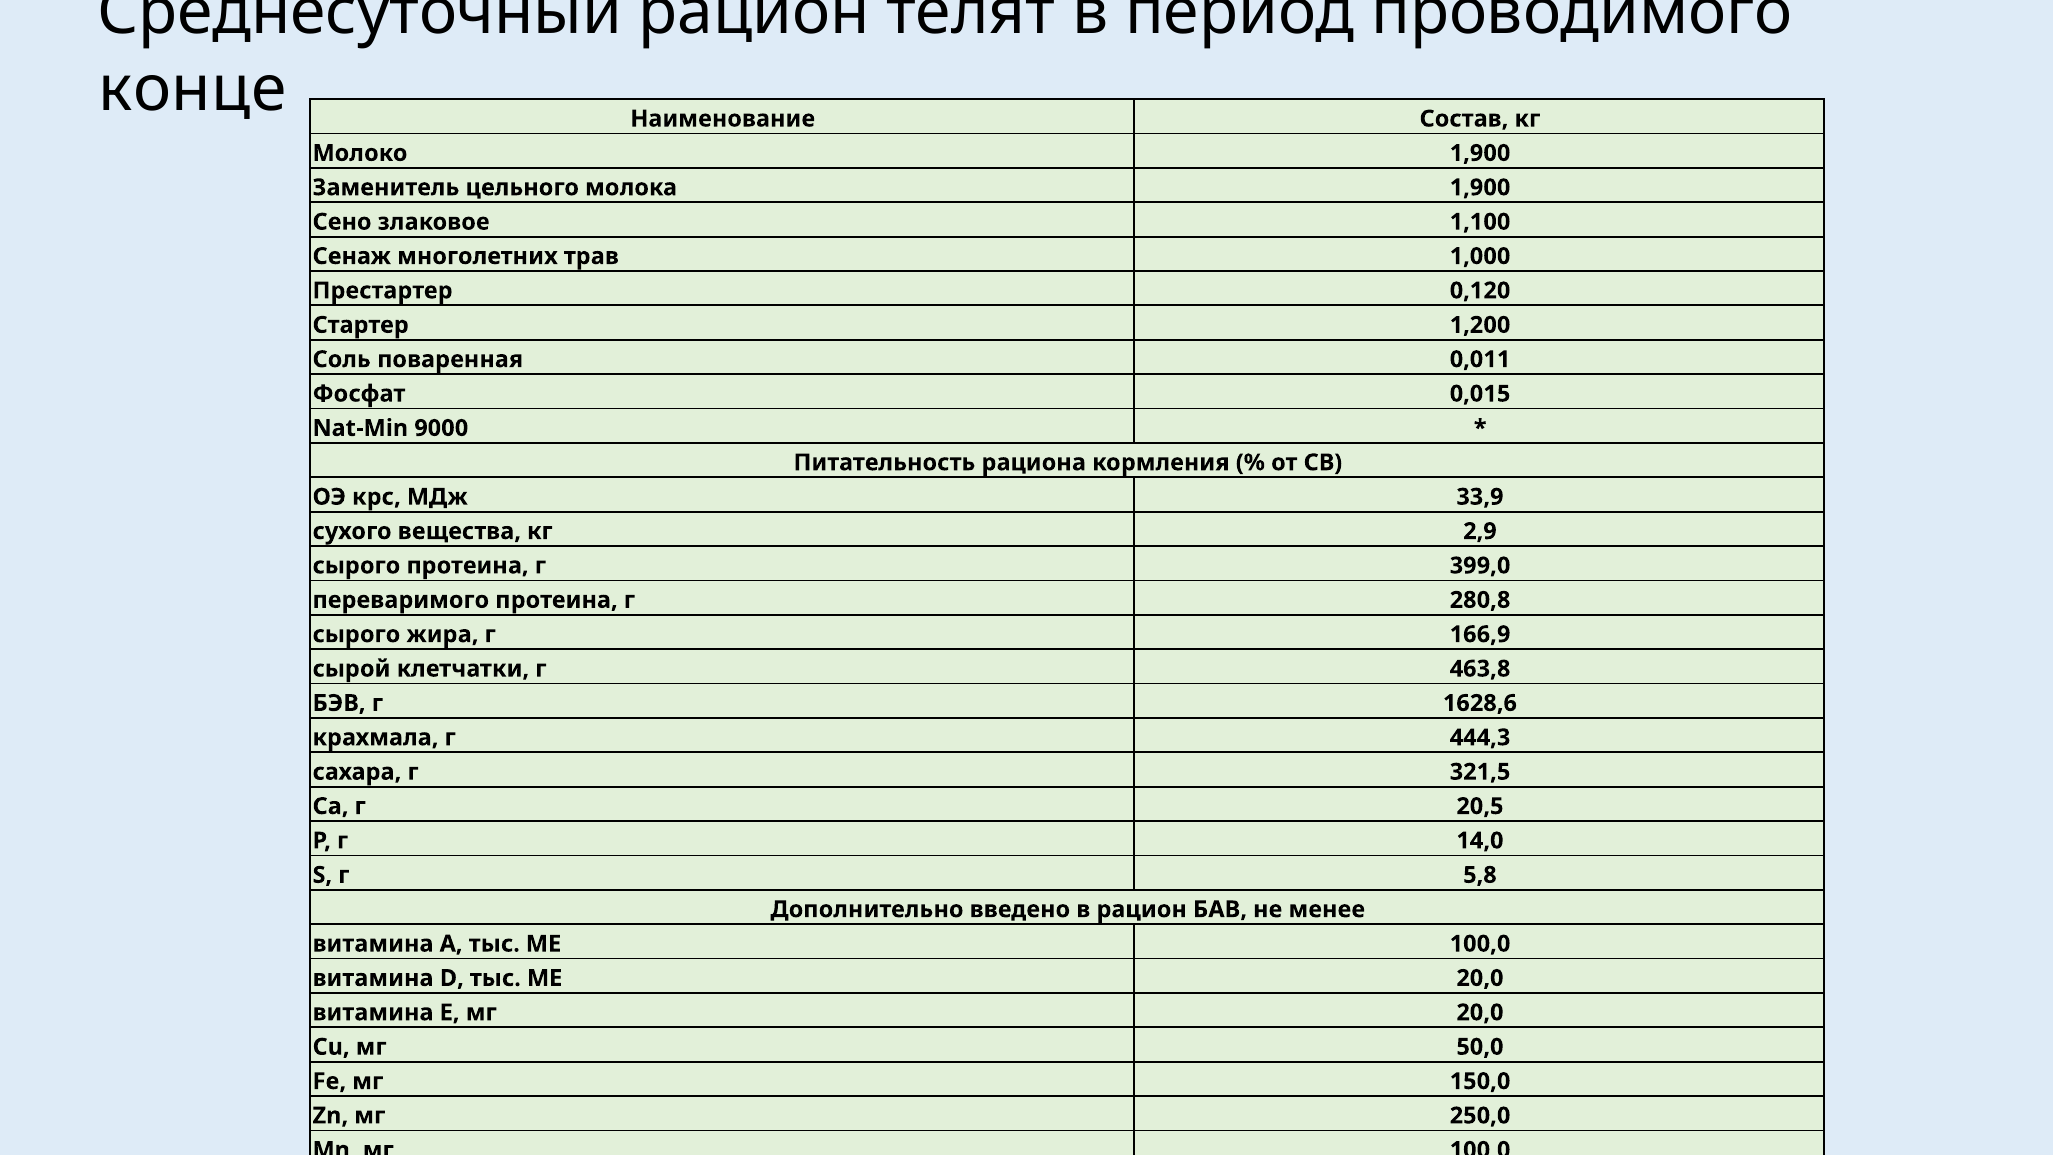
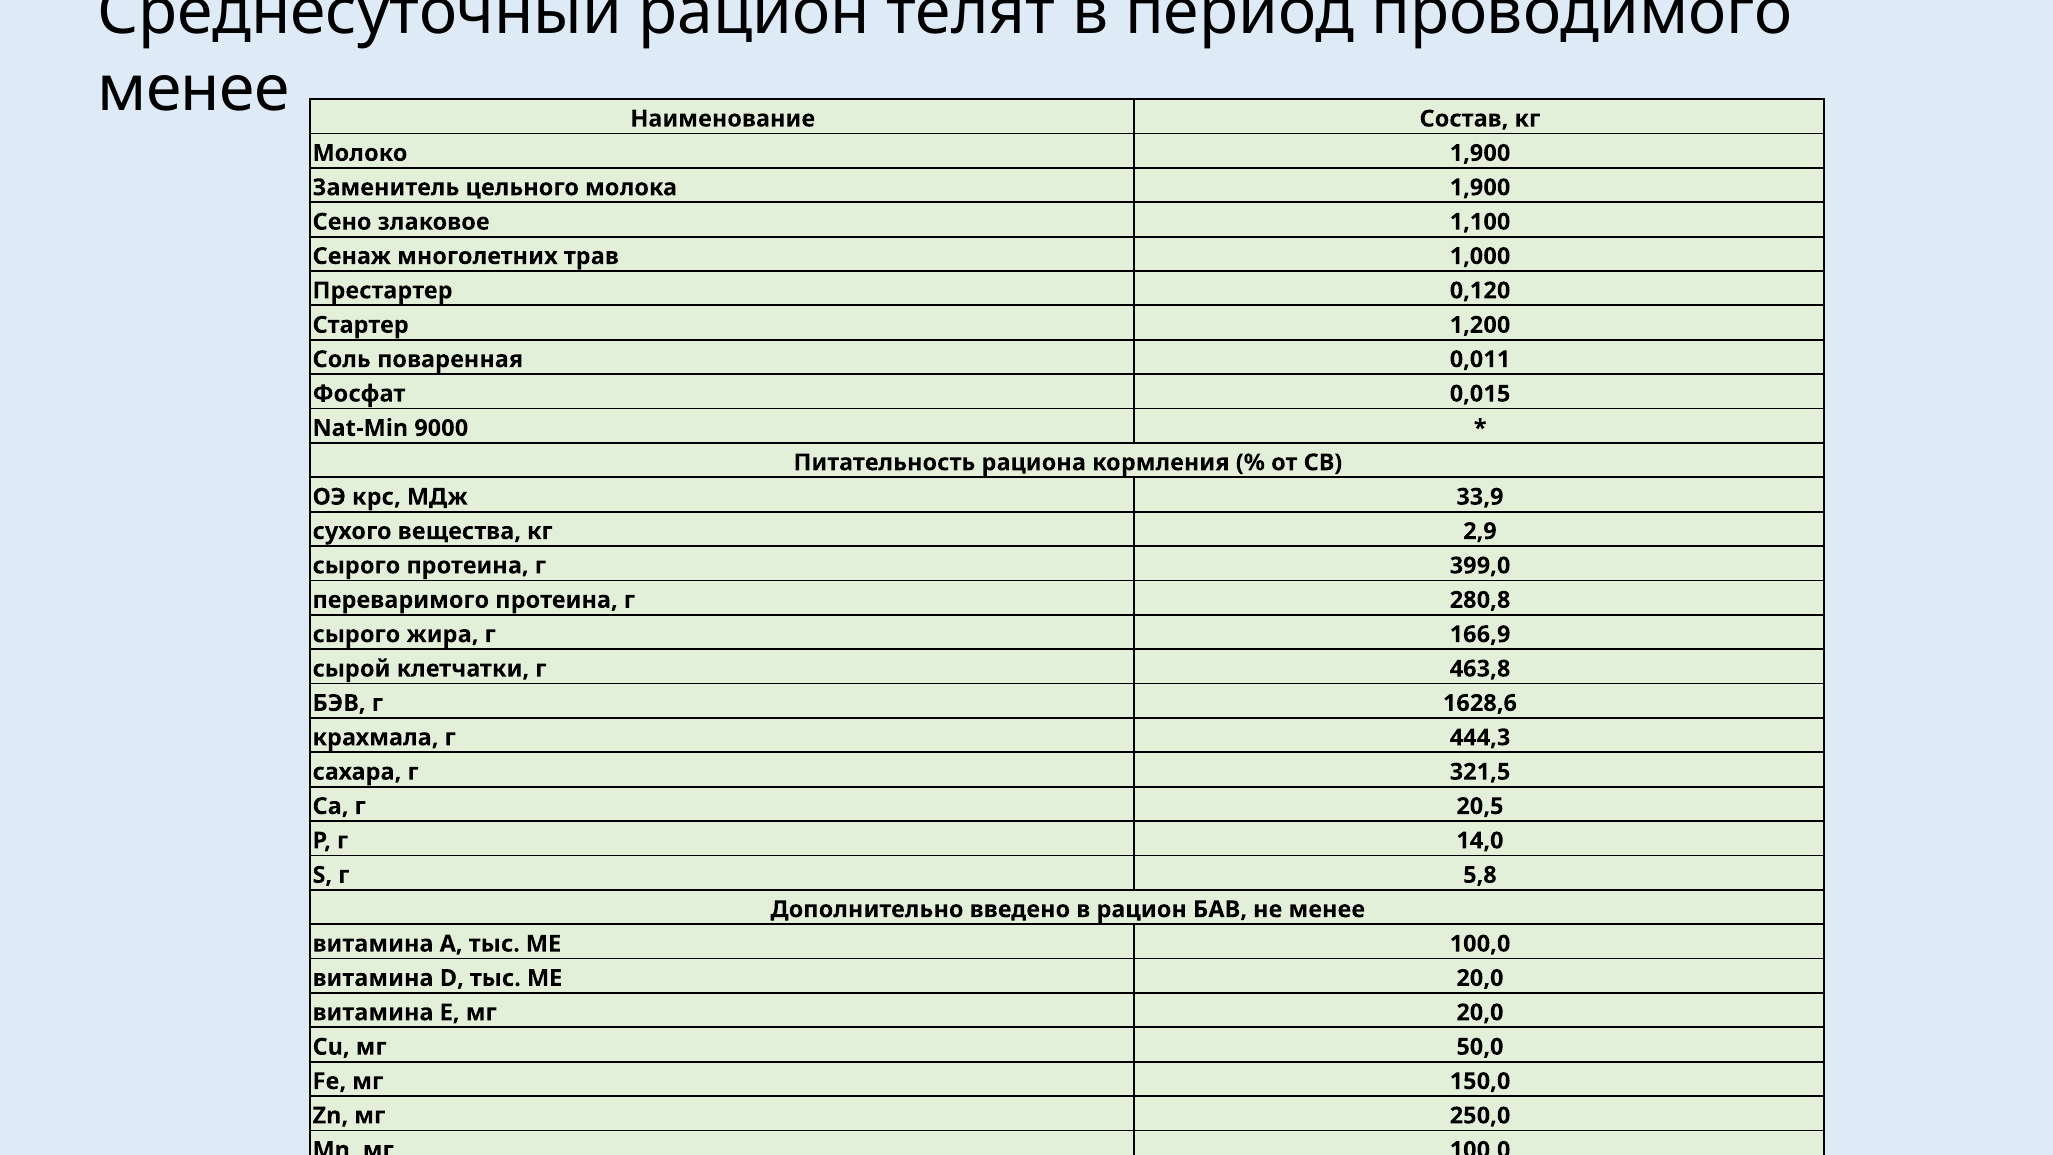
конце at (193, 90): конце -> менее
